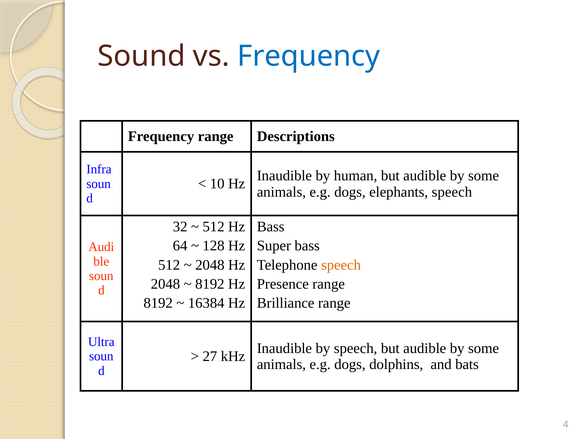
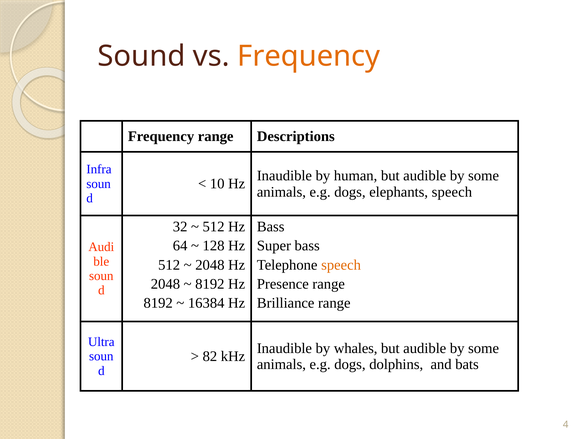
Frequency at (309, 56) colour: blue -> orange
by speech: speech -> whales
27: 27 -> 82
